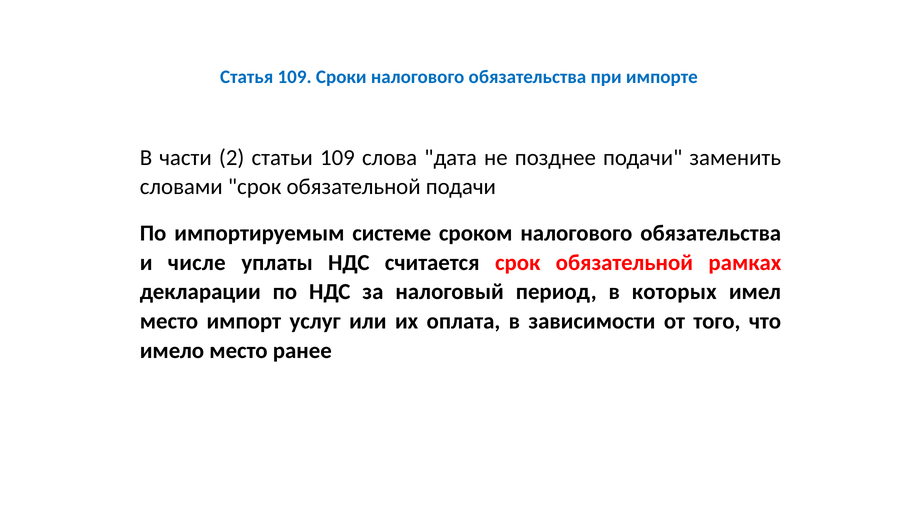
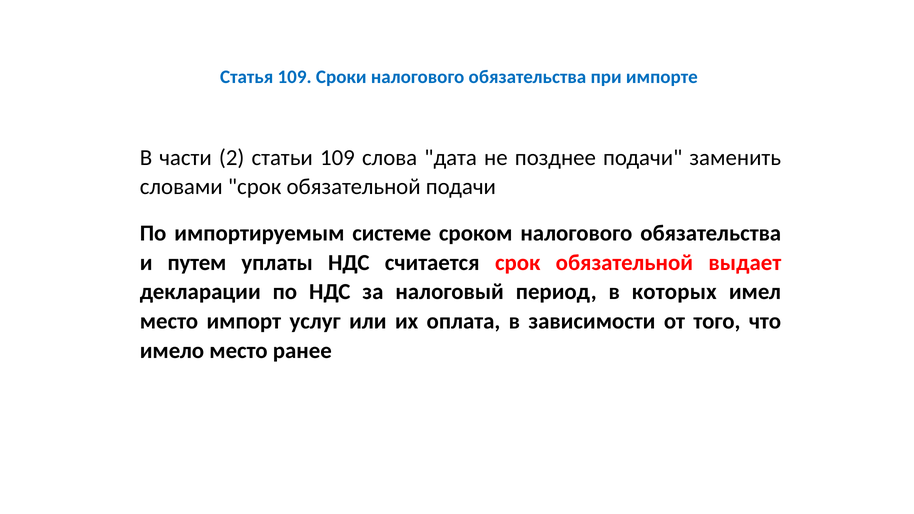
числе: числе -> путем
рамках: рамках -> выдает
